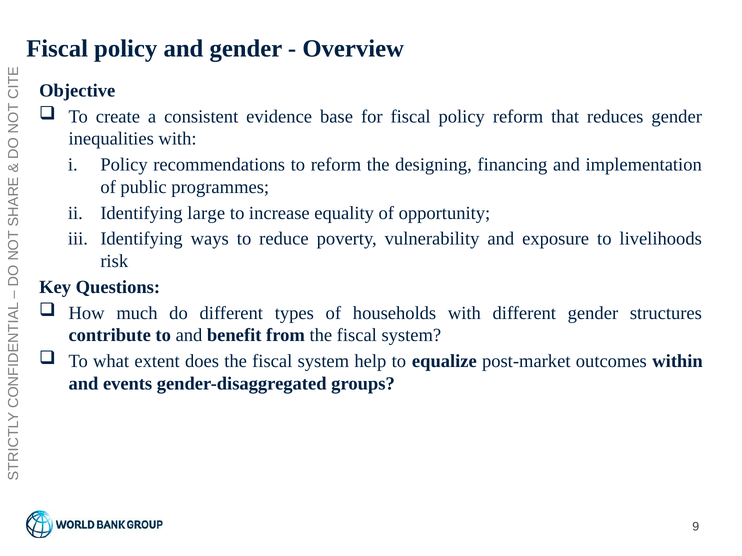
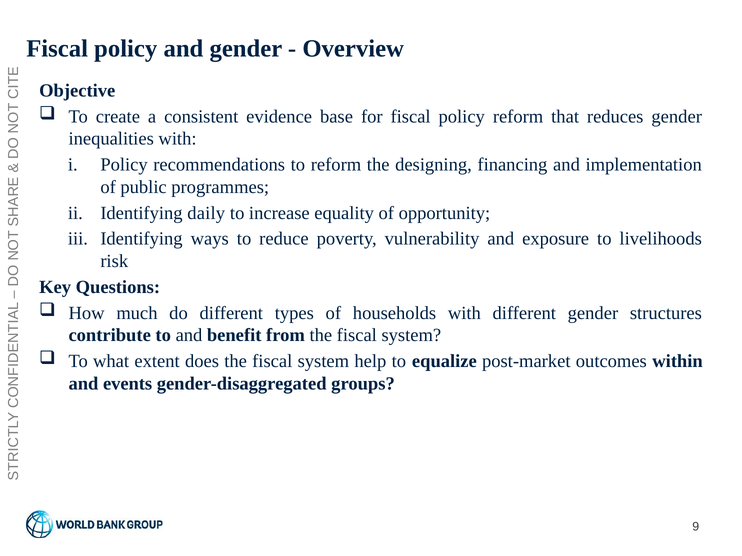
large: large -> daily
